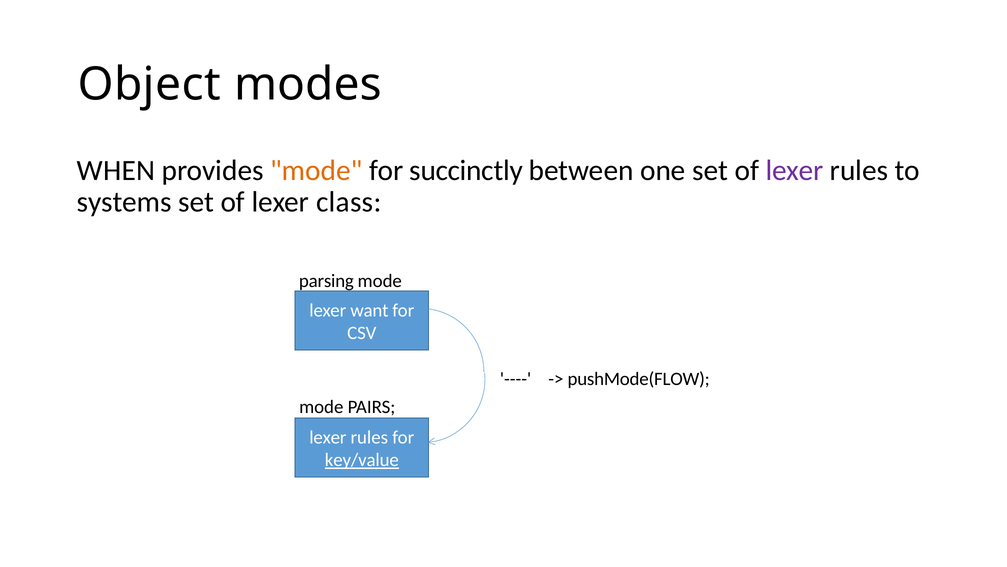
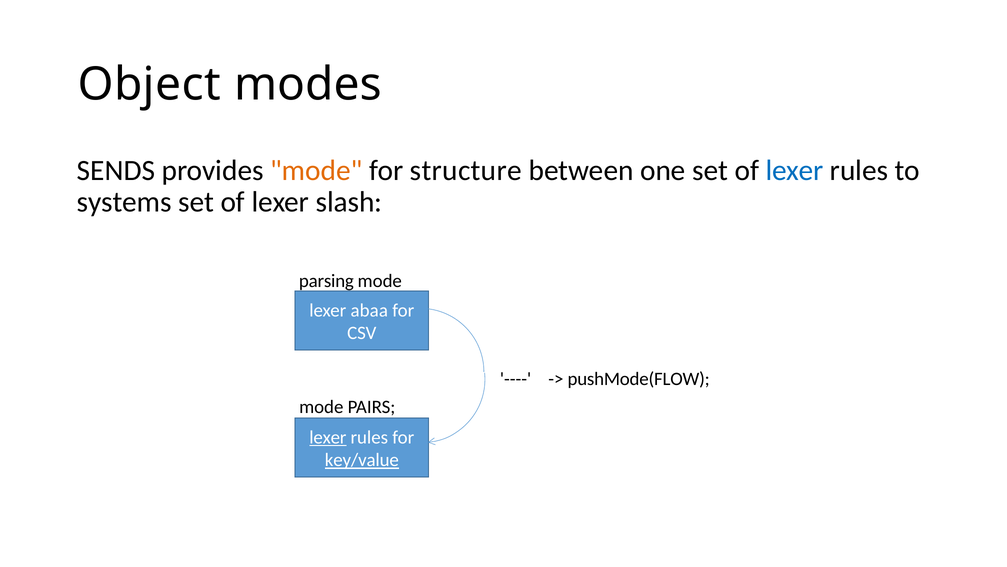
WHEN: WHEN -> SENDS
succinctly: succinctly -> structure
lexer at (795, 170) colour: purple -> blue
class: class -> slash
want: want -> abaa
lexer at (328, 437) underline: none -> present
